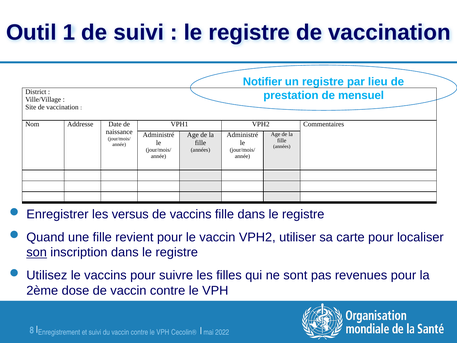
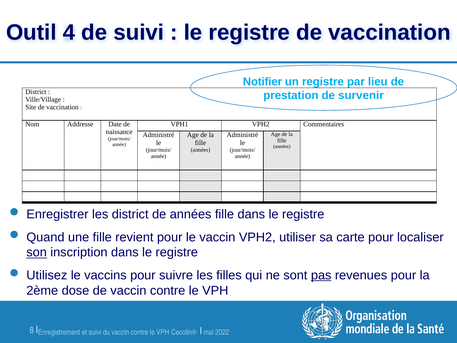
1: 1 -> 4
mensuel: mensuel -> survenir
les versus: versus -> district
de vaccins: vaccins -> années
pas underline: none -> present
